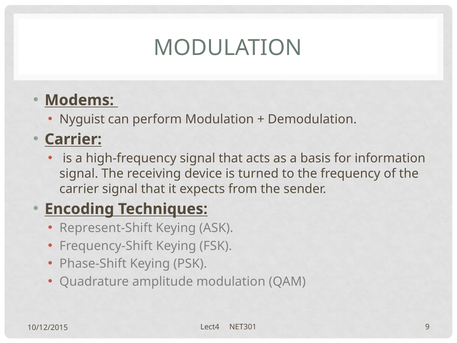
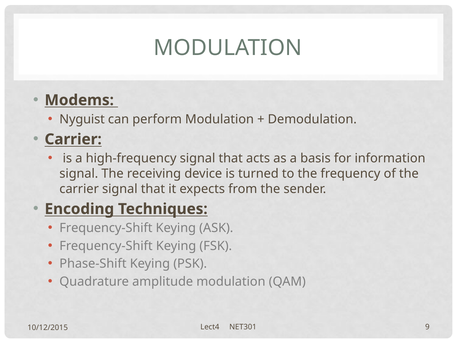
Represent-Shift at (106, 228): Represent-Shift -> Frequency-Shift
